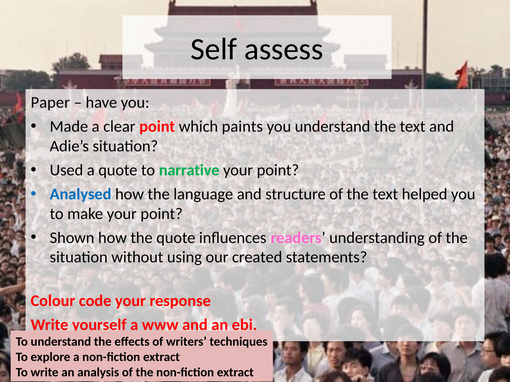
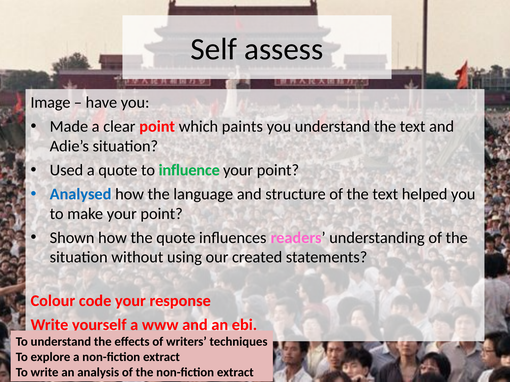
Paper: Paper -> Image
narrative: narrative -> influence
